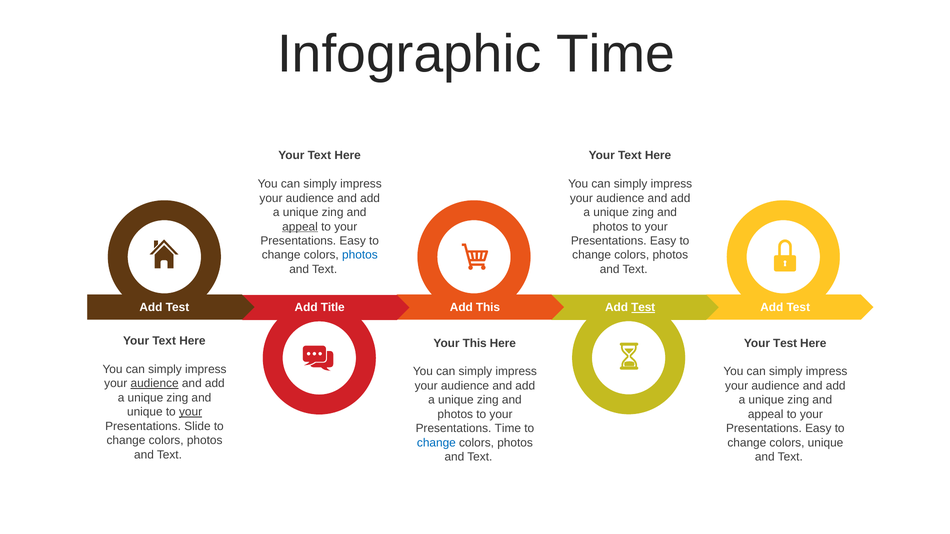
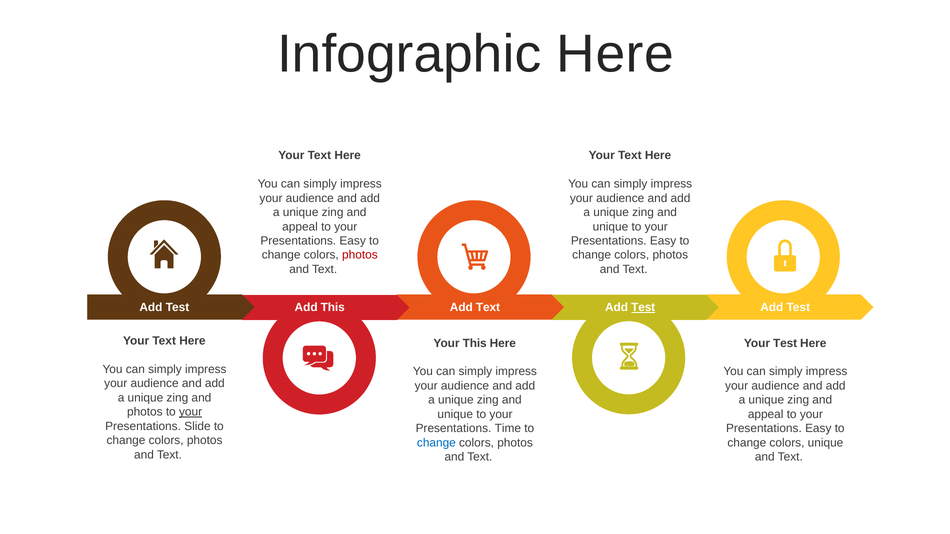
Infographic Time: Time -> Here
appeal at (300, 227) underline: present -> none
photos at (610, 227): photos -> unique
photos at (360, 255) colour: blue -> red
Add Title: Title -> This
Add This: This -> Text
audience at (155, 384) underline: present -> none
unique at (145, 412): unique -> photos
photos at (455, 415): photos -> unique
